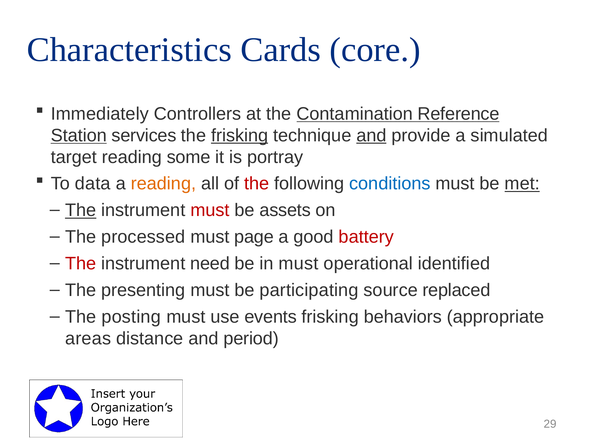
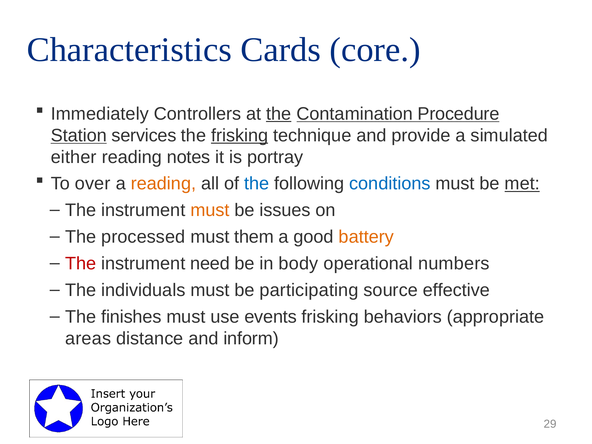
the at (279, 114) underline: none -> present
Reference: Reference -> Procedure
and at (371, 135) underline: present -> none
target: target -> either
some: some -> notes
data: data -> over
the at (257, 184) colour: red -> blue
The at (81, 210) underline: present -> none
must at (210, 210) colour: red -> orange
assets: assets -> issues
page: page -> them
battery colour: red -> orange
in must: must -> body
identified: identified -> numbers
presenting: presenting -> individuals
replaced: replaced -> effective
posting: posting -> finishes
period: period -> inform
